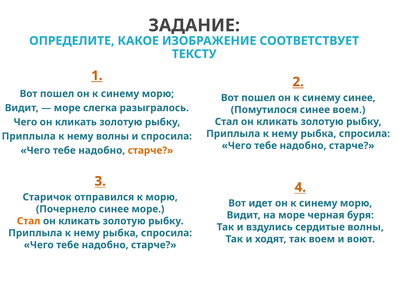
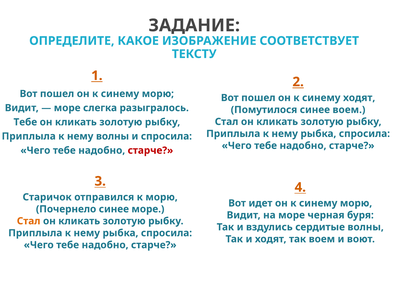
синему синее: синее -> ходят
Чего at (25, 122): Чего -> Тебе
старче at (150, 151) colour: orange -> red
